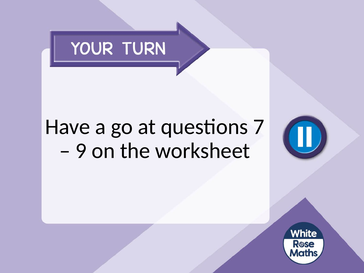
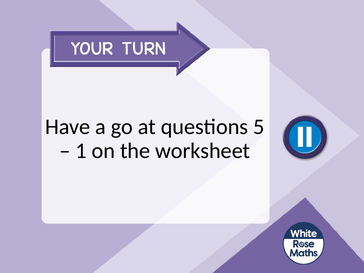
7: 7 -> 5
9: 9 -> 1
